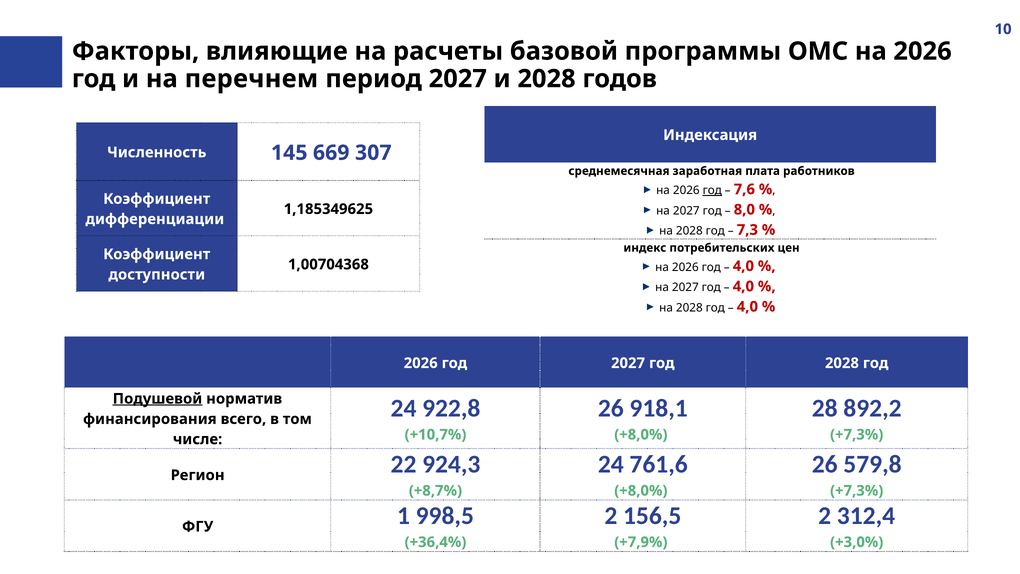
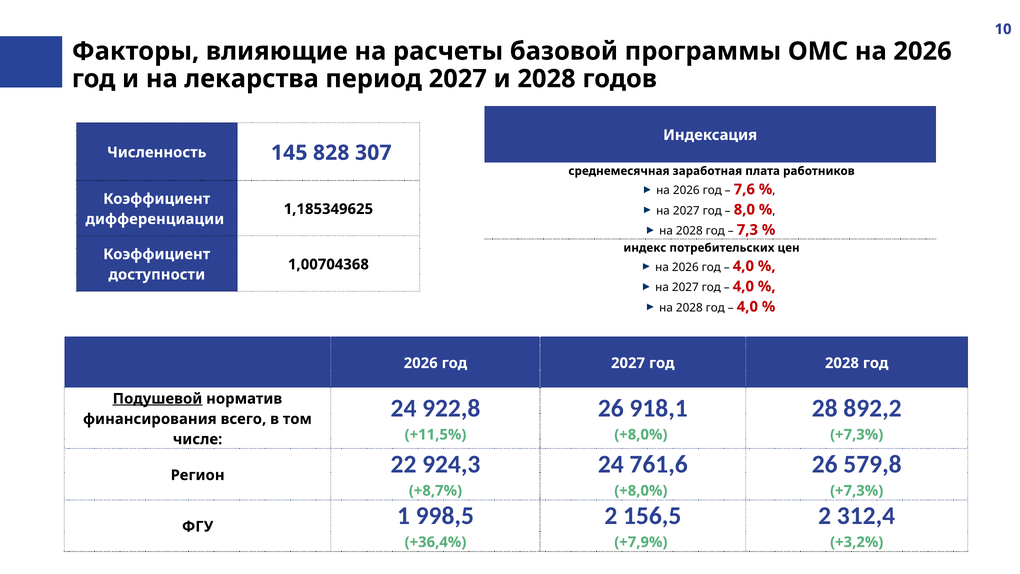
перечнем: перечнем -> лекарства
669: 669 -> 828
год at (712, 190) underline: present -> none
+10,7%: +10,7% -> +11,5%
+3,0%: +3,0% -> +3,2%
